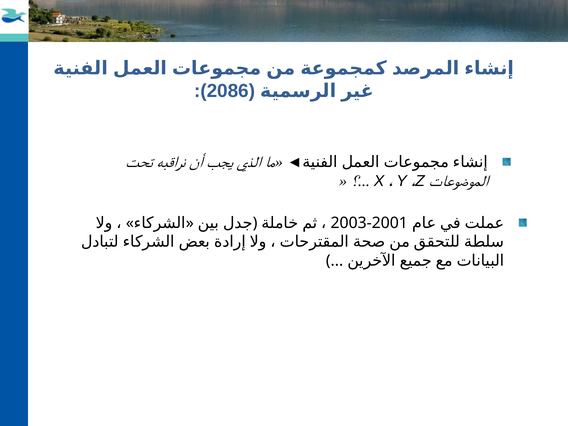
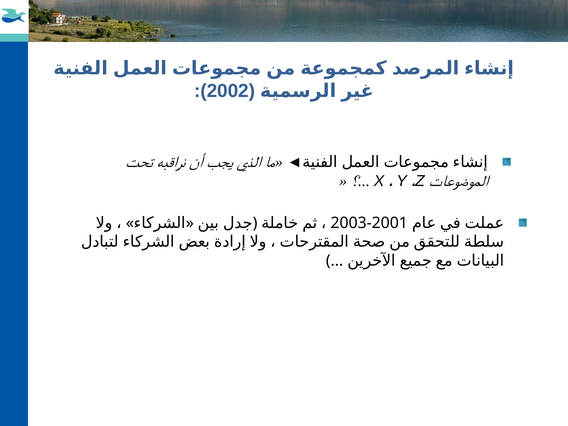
2086: 2086 -> 2002
